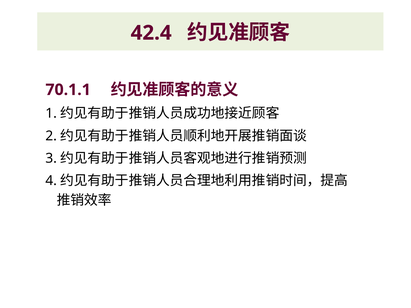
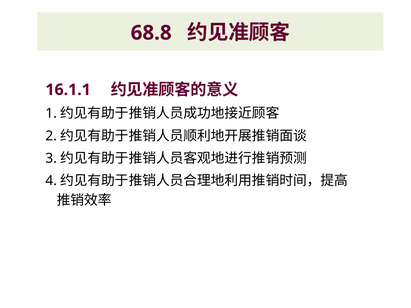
42.4: 42.4 -> 68.8
70.1.1: 70.1.1 -> 16.1.1
